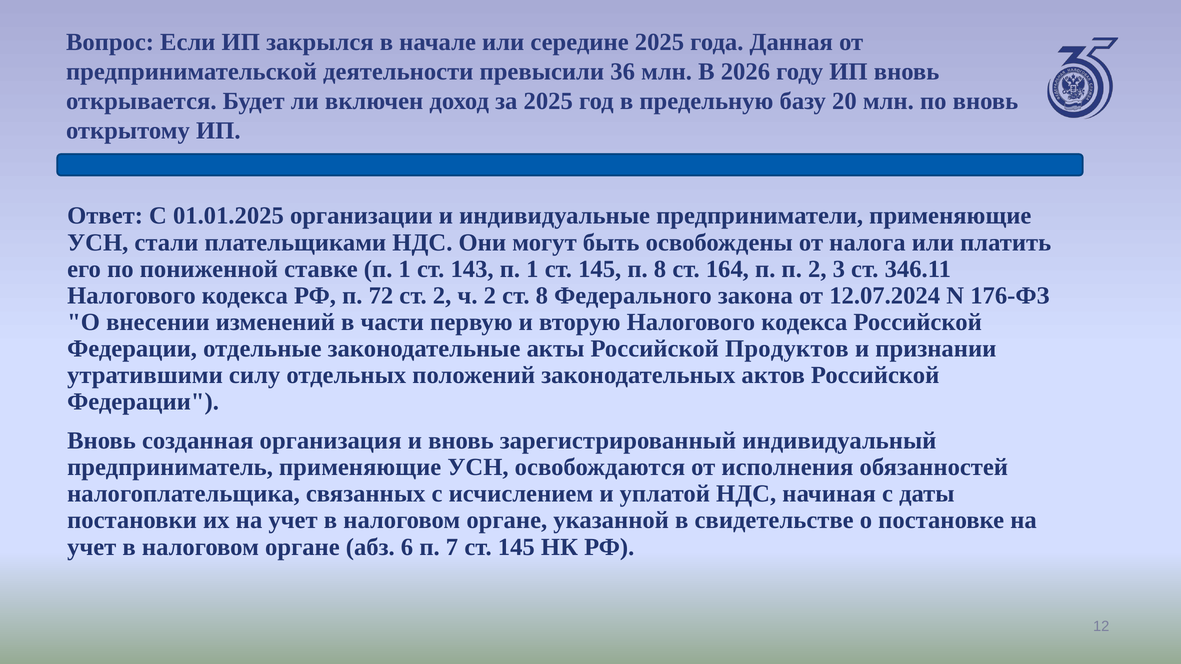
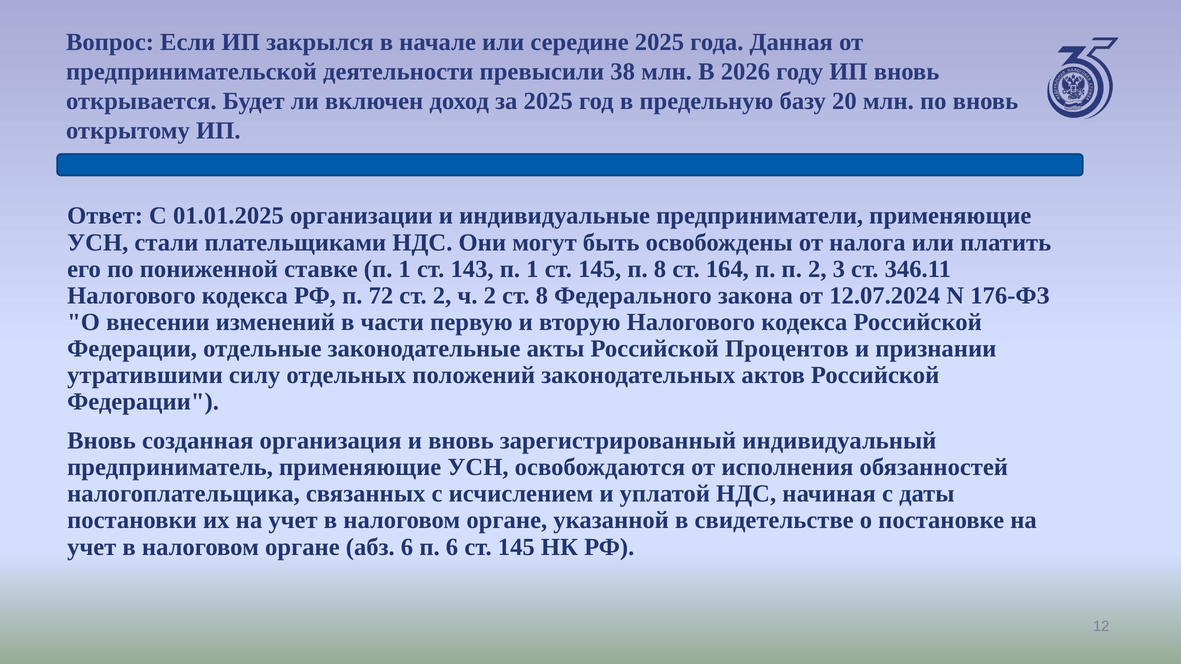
36: 36 -> 38
Продуктов: Продуктов -> Процентов
п 7: 7 -> 6
